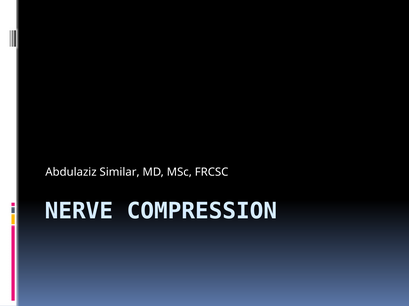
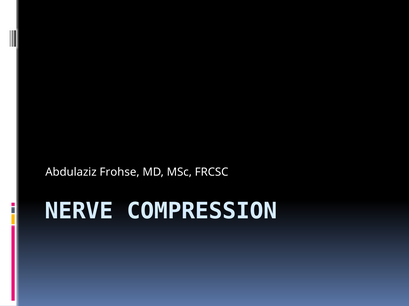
Similar: Similar -> Frohse
